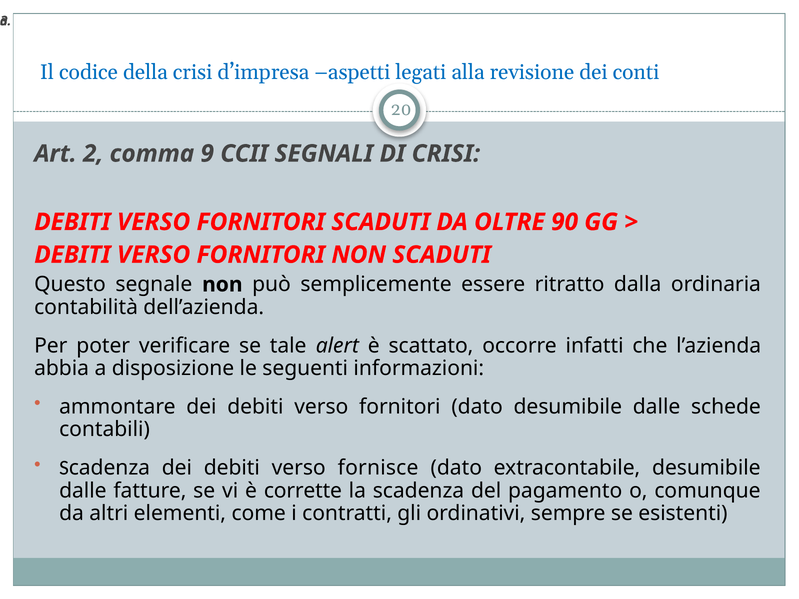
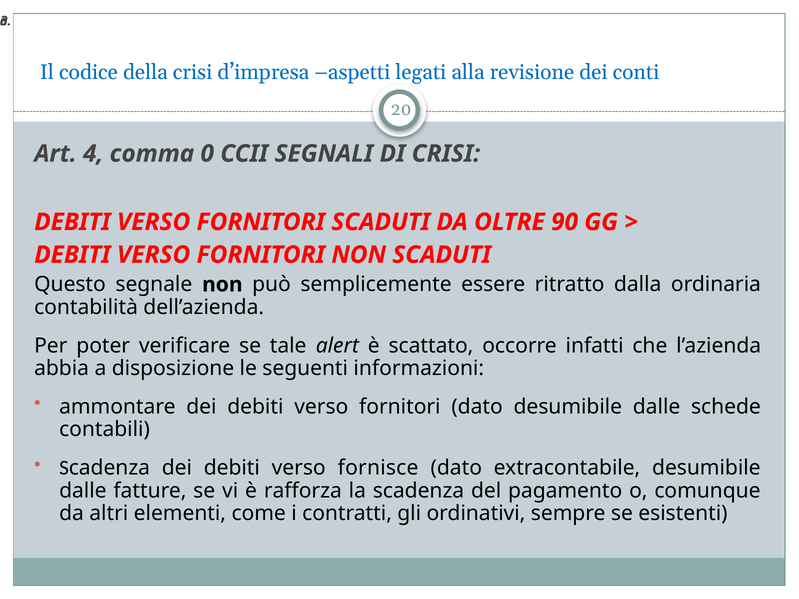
2: 2 -> 4
9: 9 -> 0
corrette: corrette -> rafforza
